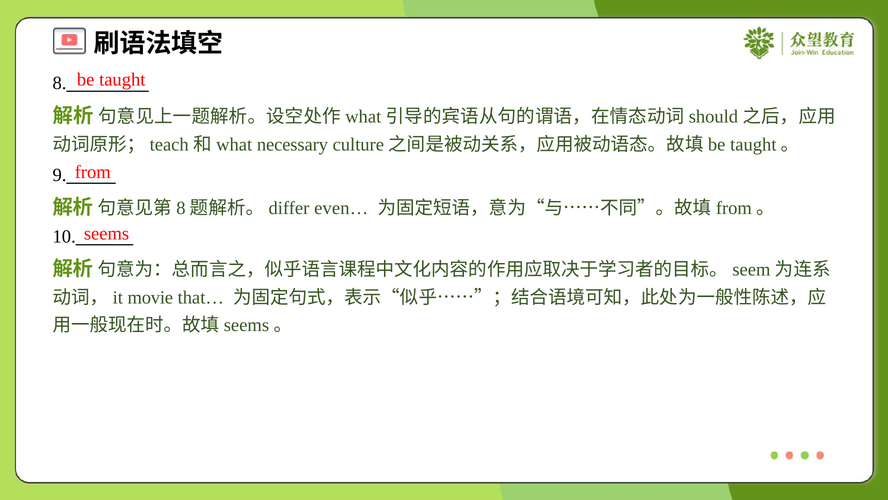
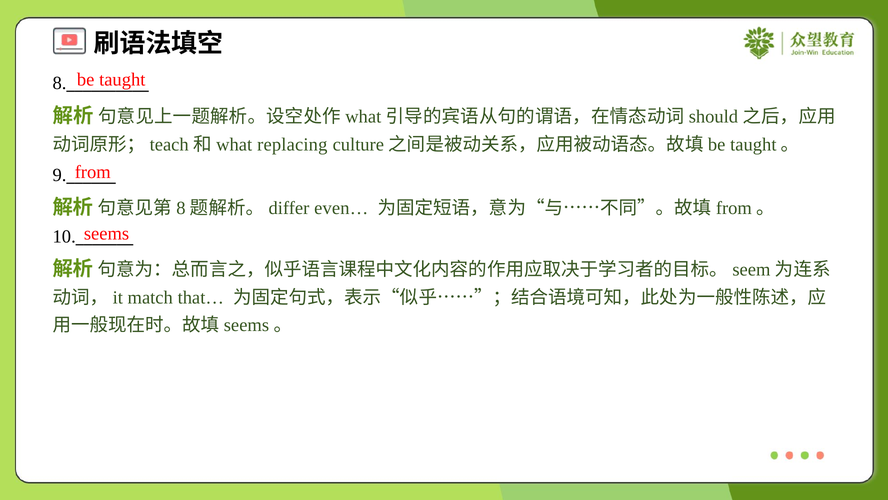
necessary: necessary -> replacing
movie: movie -> match
